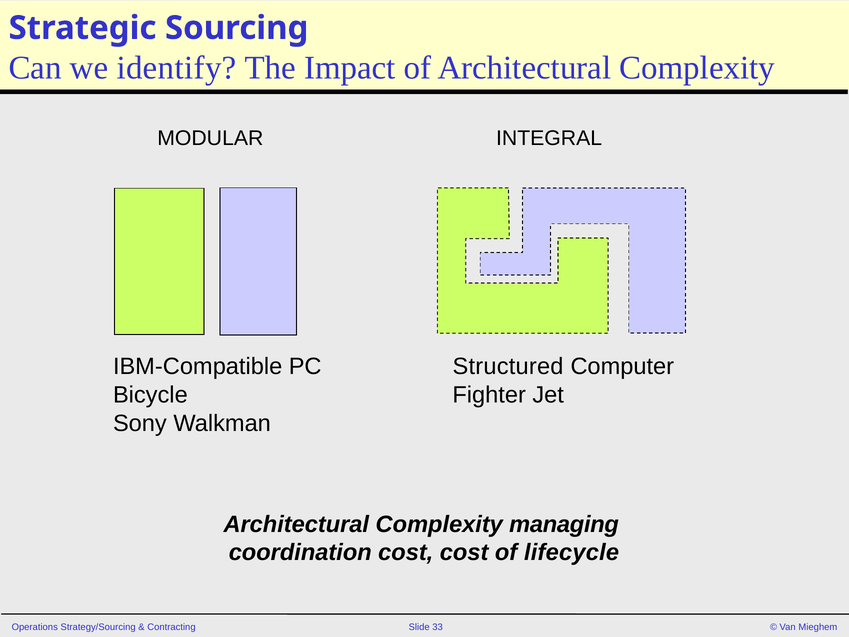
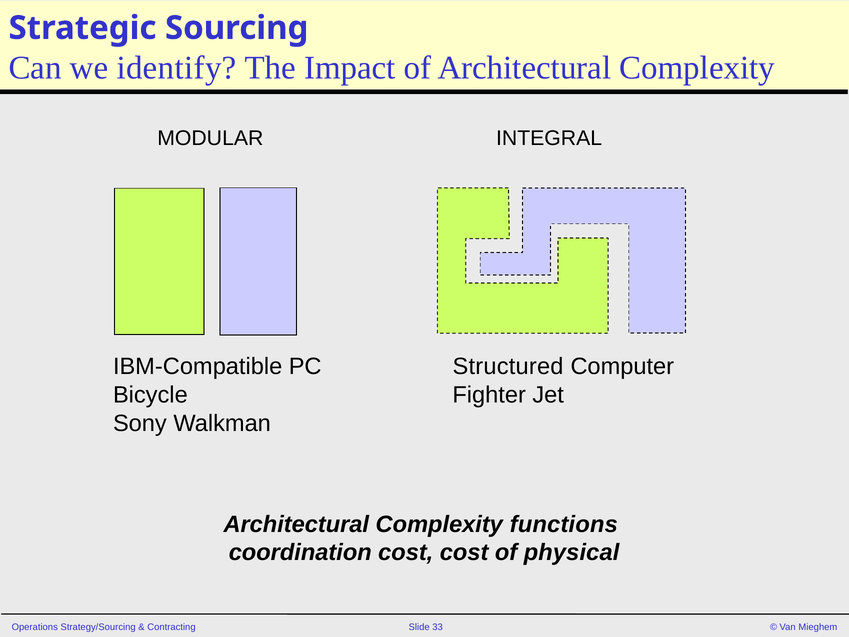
managing: managing -> functions
lifecycle: lifecycle -> physical
